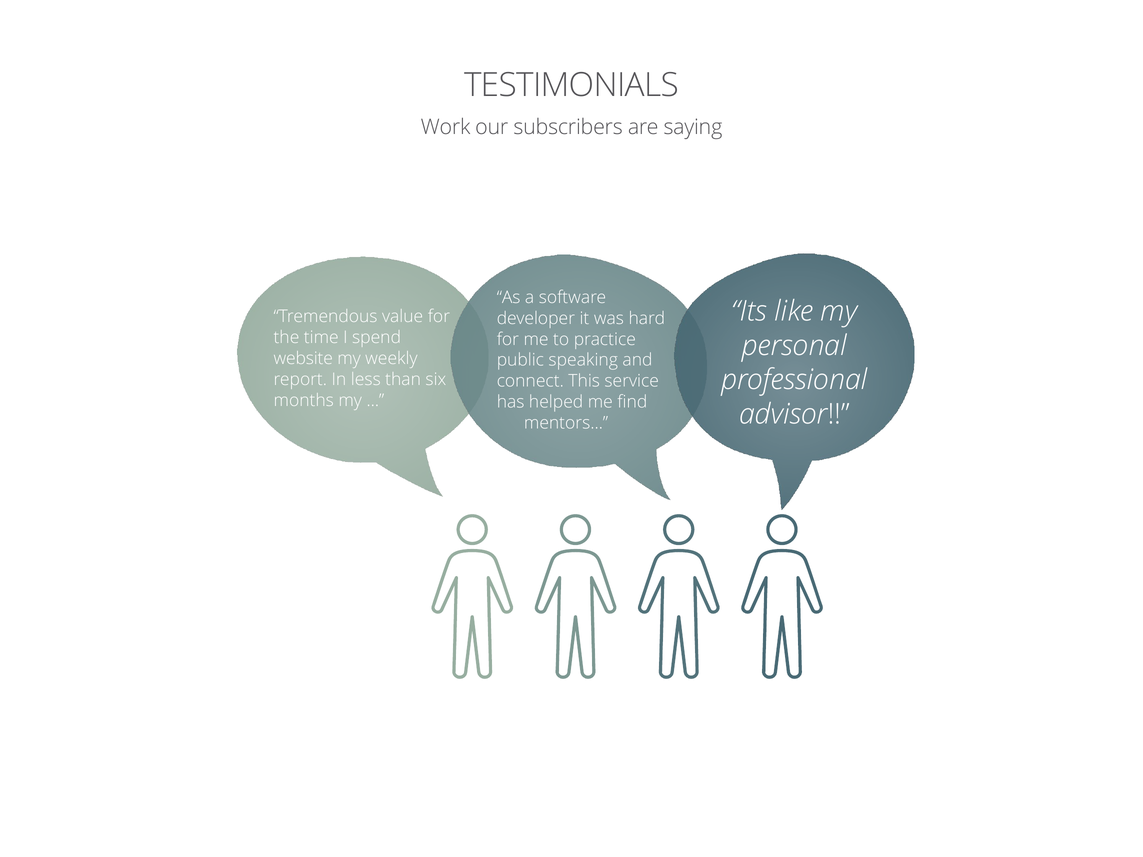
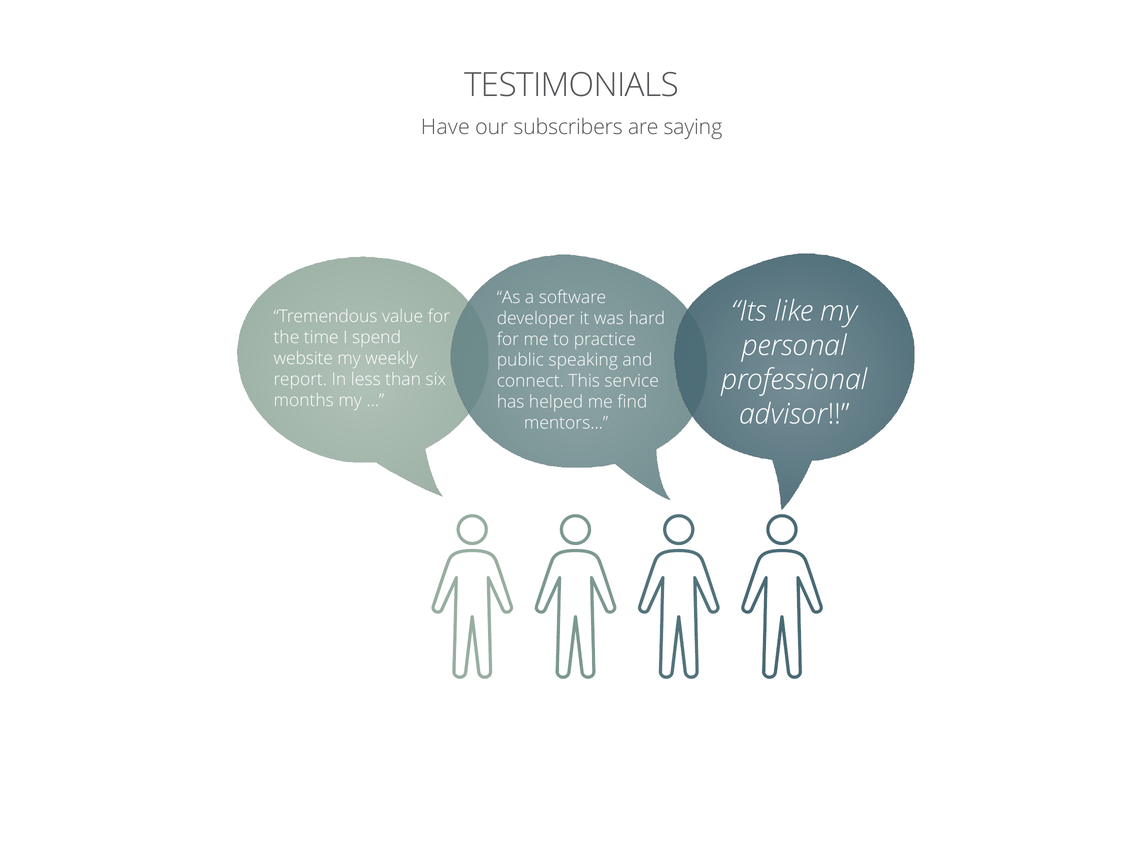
Work: Work -> Have
